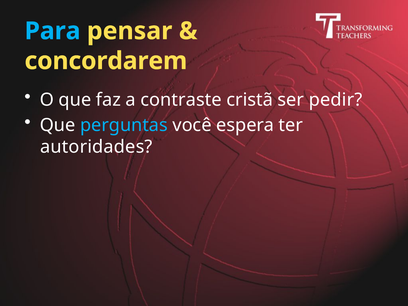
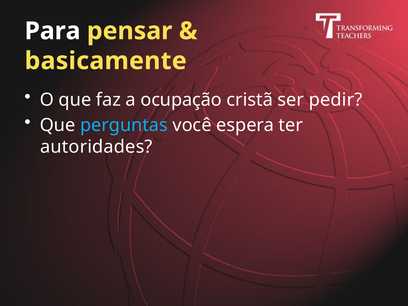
Para colour: light blue -> white
concordarem: concordarem -> basicamente
contraste: contraste -> ocupação
